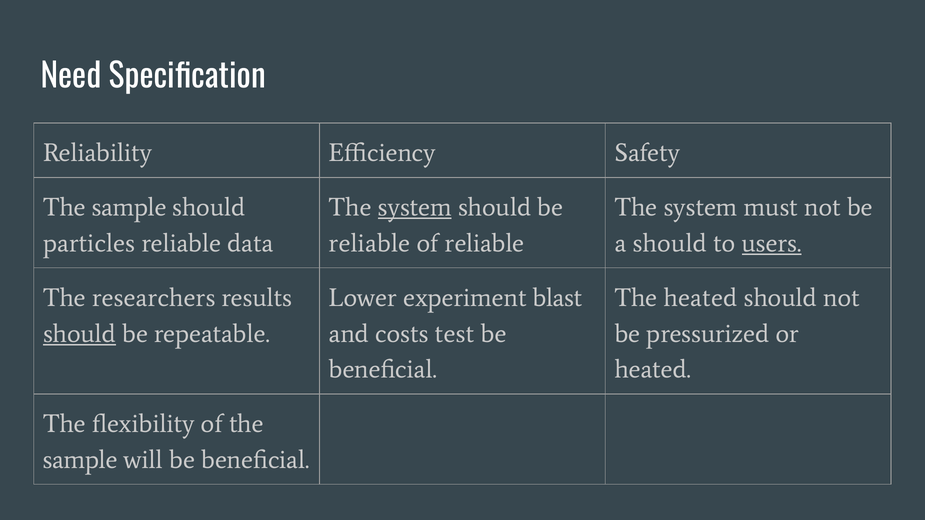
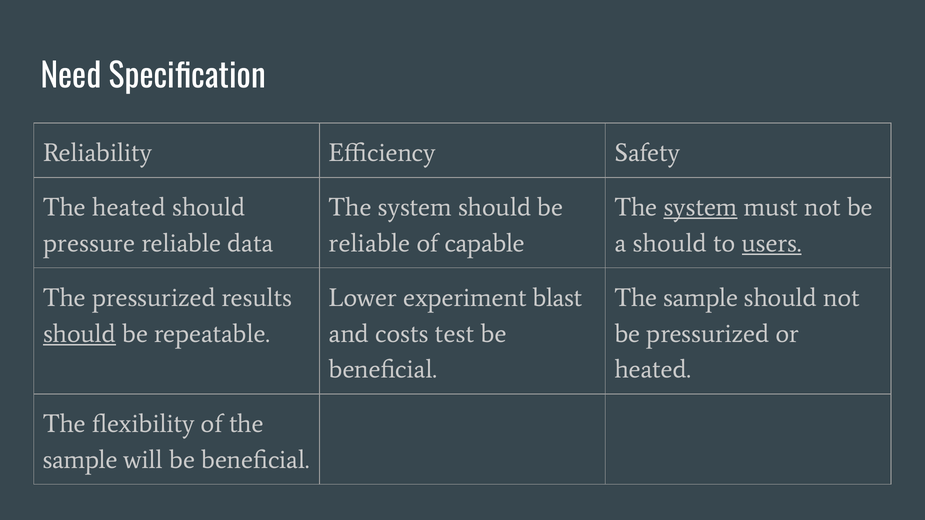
sample at (129, 207): sample -> heated
system at (415, 207) underline: present -> none
system at (700, 207) underline: none -> present
particles: particles -> pressure
of reliable: reliable -> capable
The researchers: researchers -> pressurized
heated at (700, 298): heated -> sample
